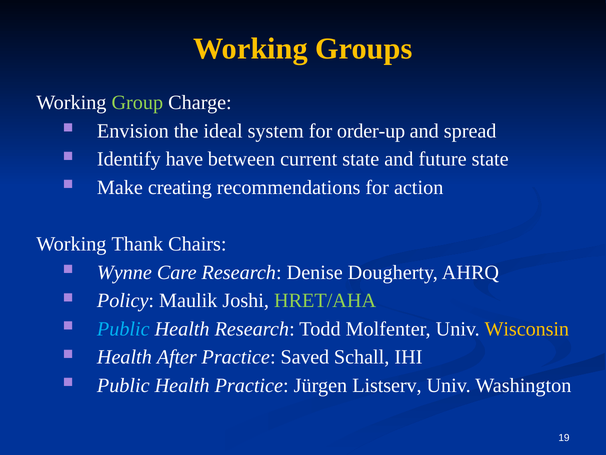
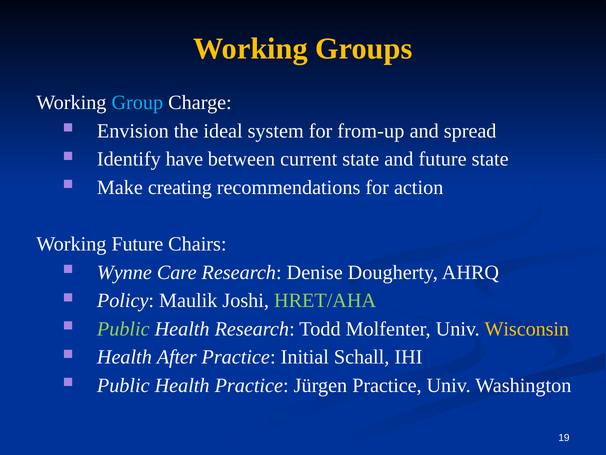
Group colour: light green -> light blue
order-up: order-up -> from-up
Working Thank: Thank -> Future
Public at (123, 329) colour: light blue -> light green
Saved: Saved -> Initial
Jürgen Listserv: Listserv -> Practice
